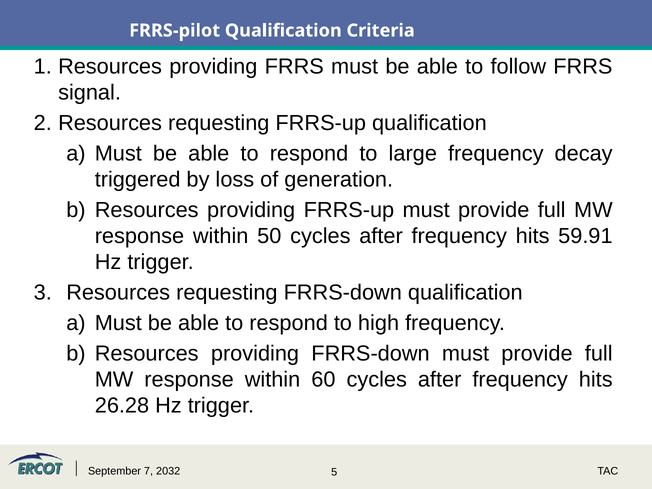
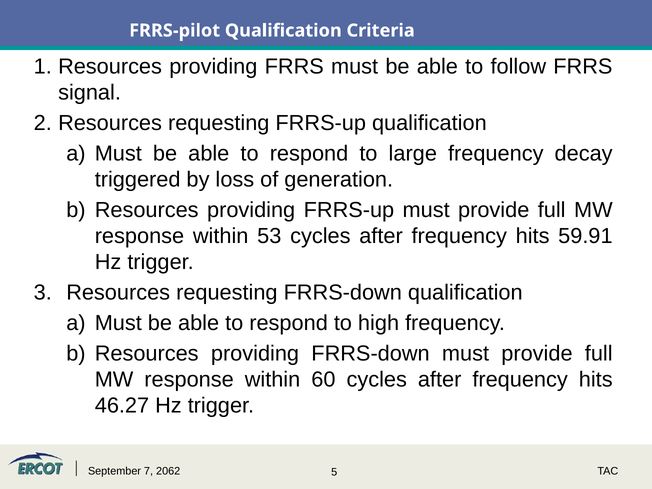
50: 50 -> 53
26.28: 26.28 -> 46.27
2032: 2032 -> 2062
